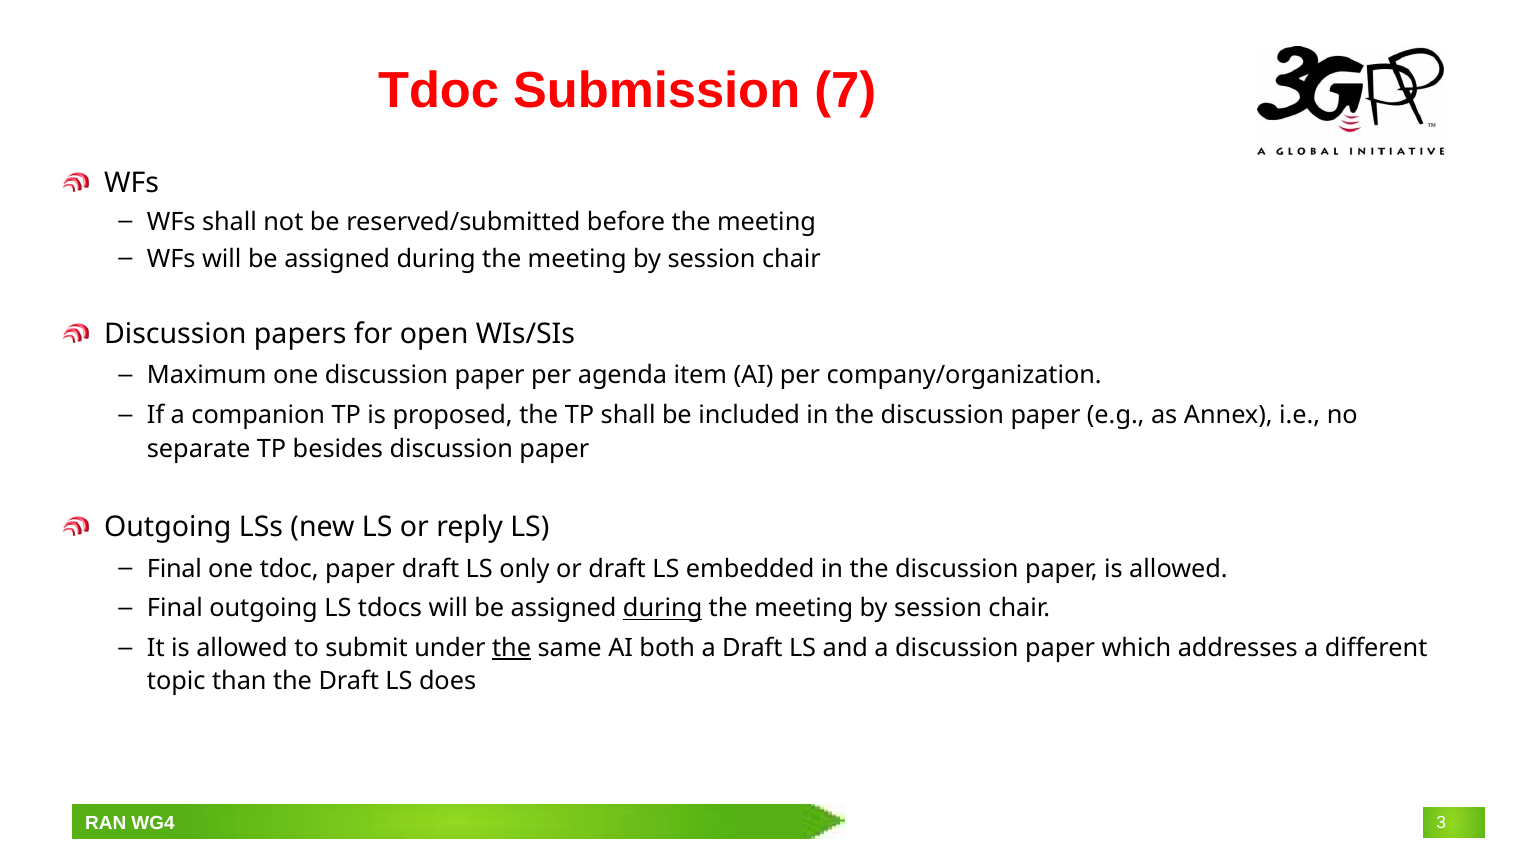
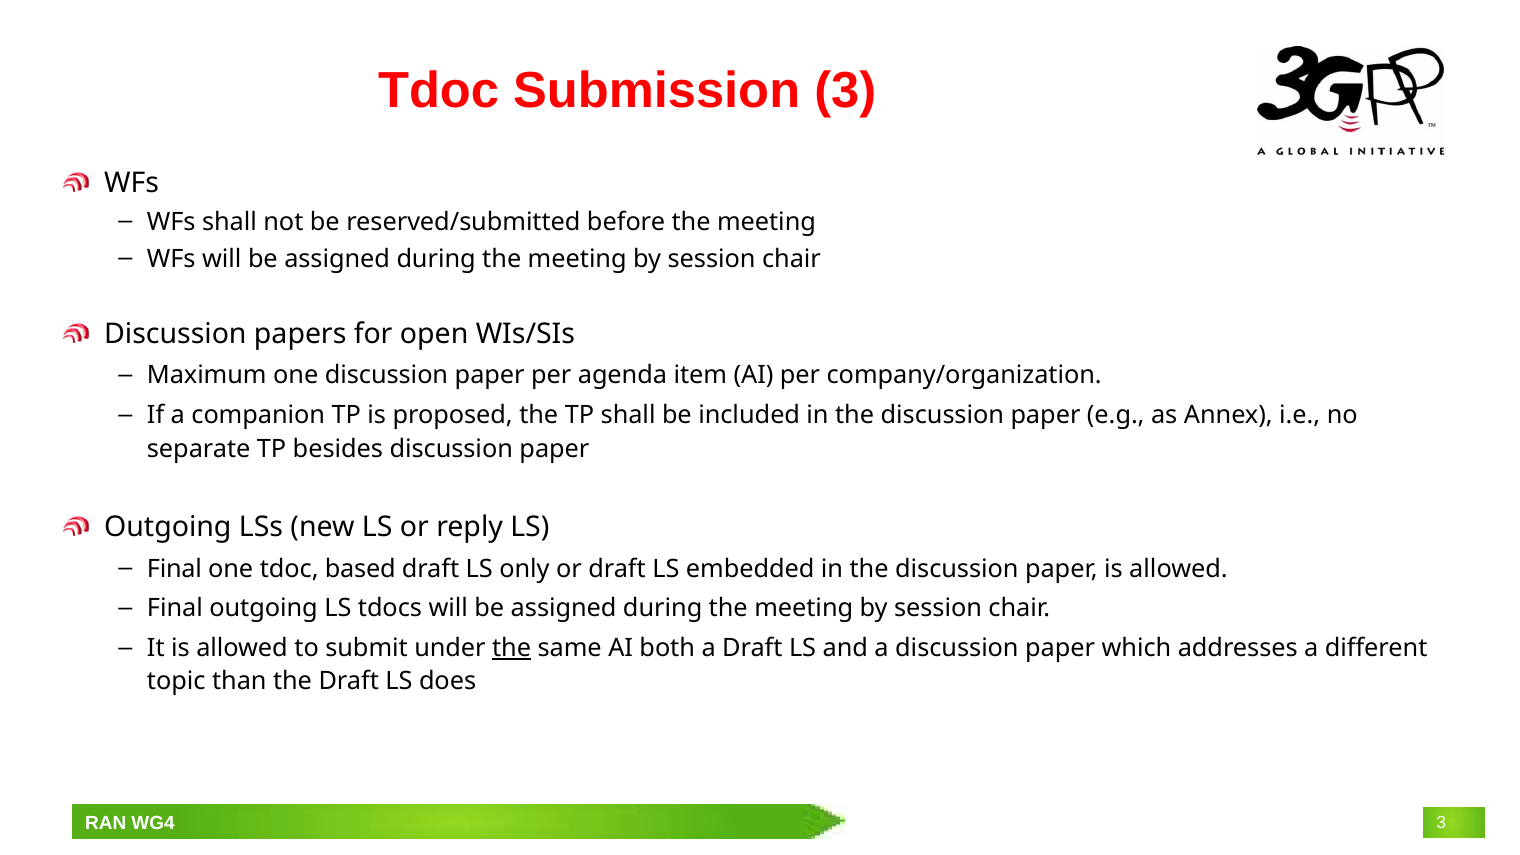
Submission 7: 7 -> 3
tdoc paper: paper -> based
during at (663, 608) underline: present -> none
